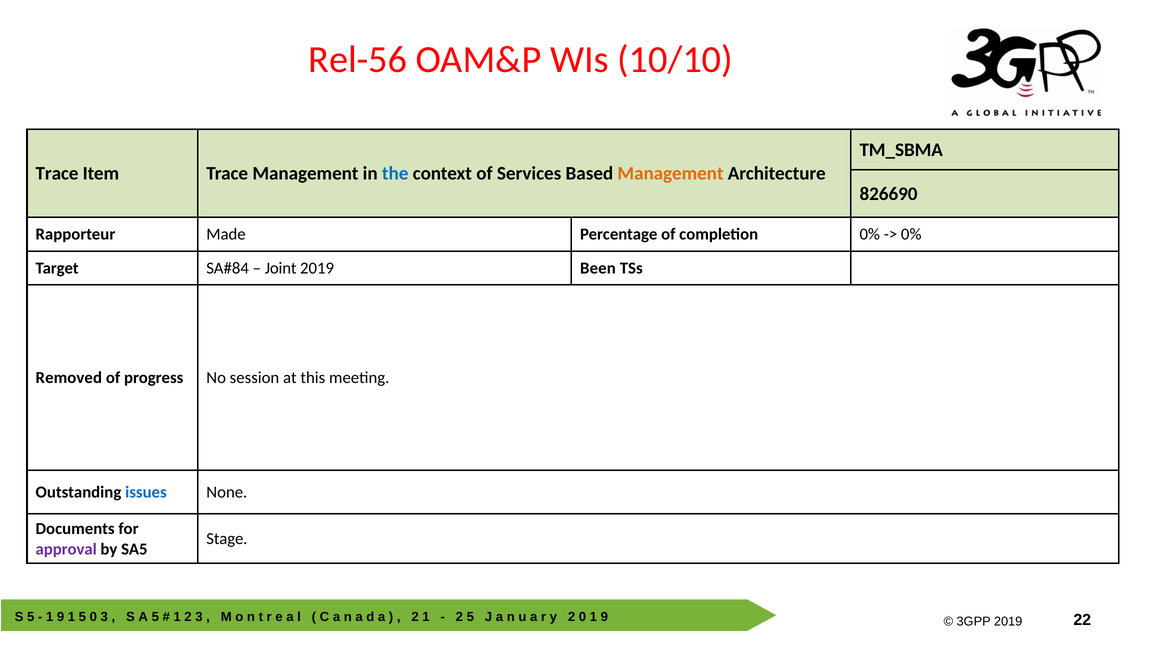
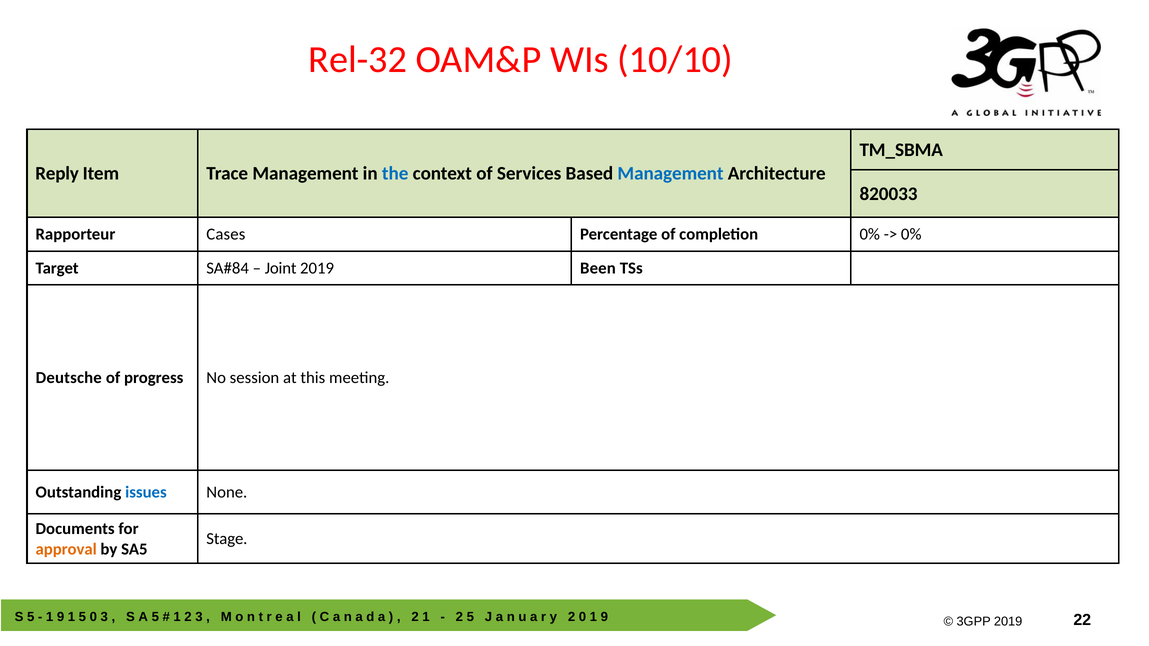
Rel-56: Rel-56 -> Rel-32
Trace at (57, 174): Trace -> Reply
Management at (671, 174) colour: orange -> blue
826690: 826690 -> 820033
Made: Made -> Cases
Removed: Removed -> Deutsche
approval colour: purple -> orange
